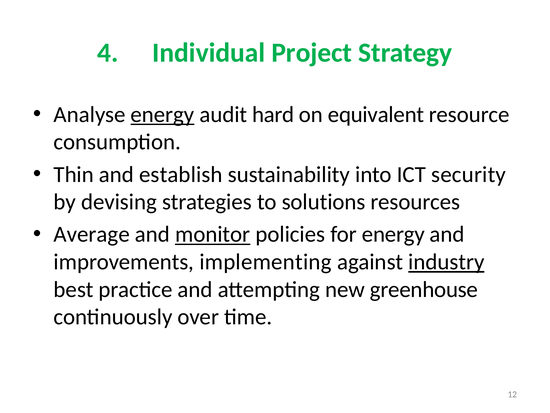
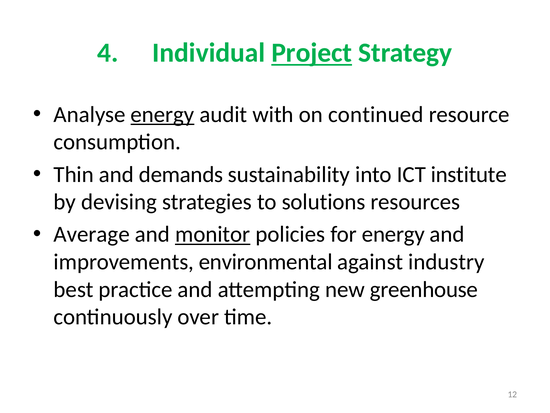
Project underline: none -> present
hard: hard -> with
equivalent: equivalent -> continued
establish: establish -> demands
security: security -> institute
implementing: implementing -> environmental
industry underline: present -> none
